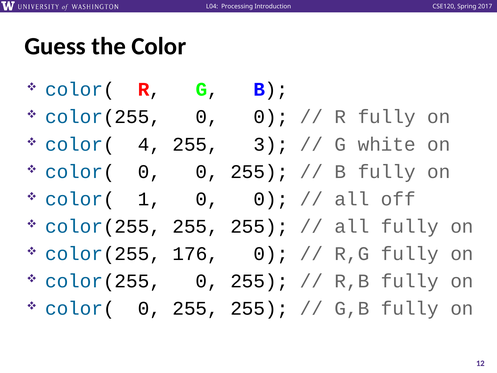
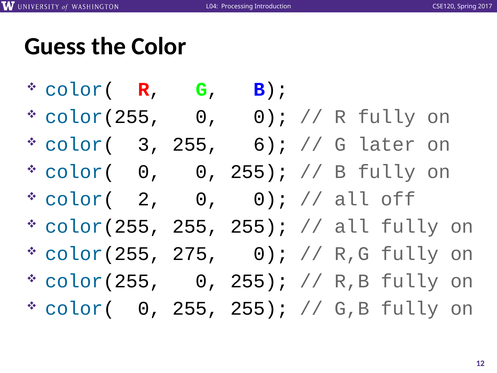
4: 4 -> 3
3: 3 -> 6
white: white -> later
1: 1 -> 2
176: 176 -> 275
